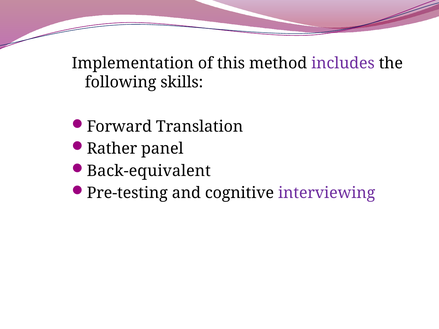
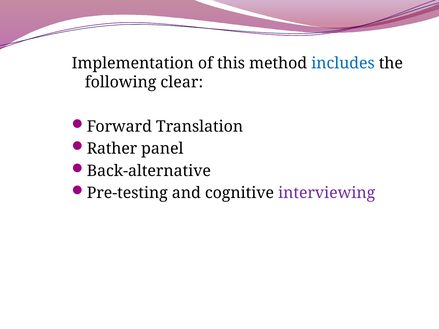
includes colour: purple -> blue
skills: skills -> clear
Back-equivalent: Back-equivalent -> Back-alternative
